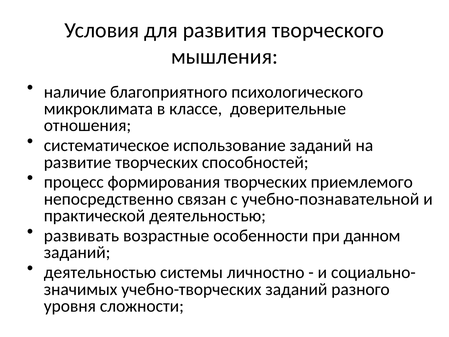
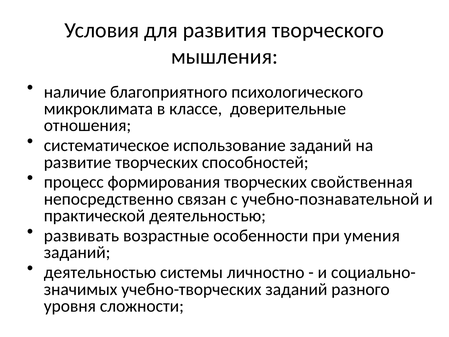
приемлемого: приемлемого -> свойственная
данном: данном -> умения
